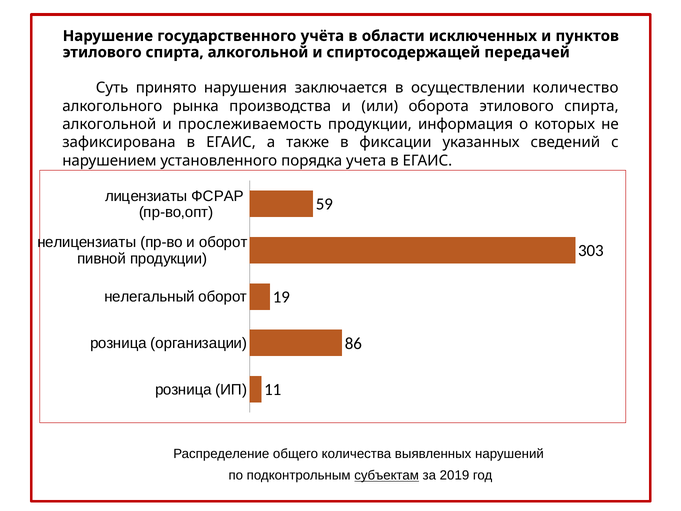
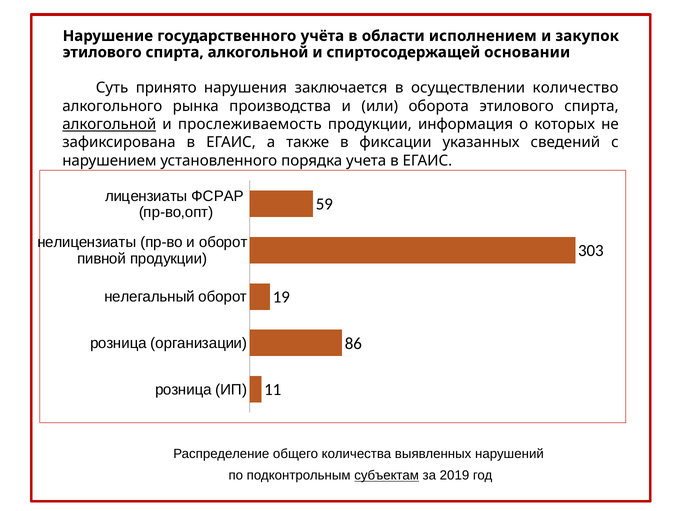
исключенных: исключенных -> исполнением
пунктов: пунктов -> закупок
передачей: передачей -> основании
алкогольной at (109, 124) underline: none -> present
